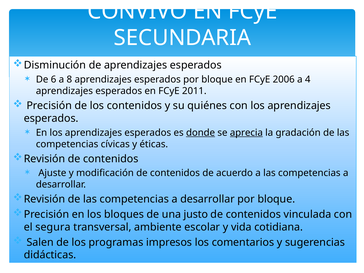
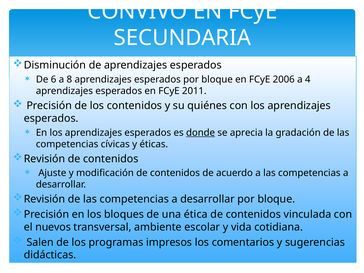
aprecia underline: present -> none
justo: justo -> ética
segura: segura -> nuevos
